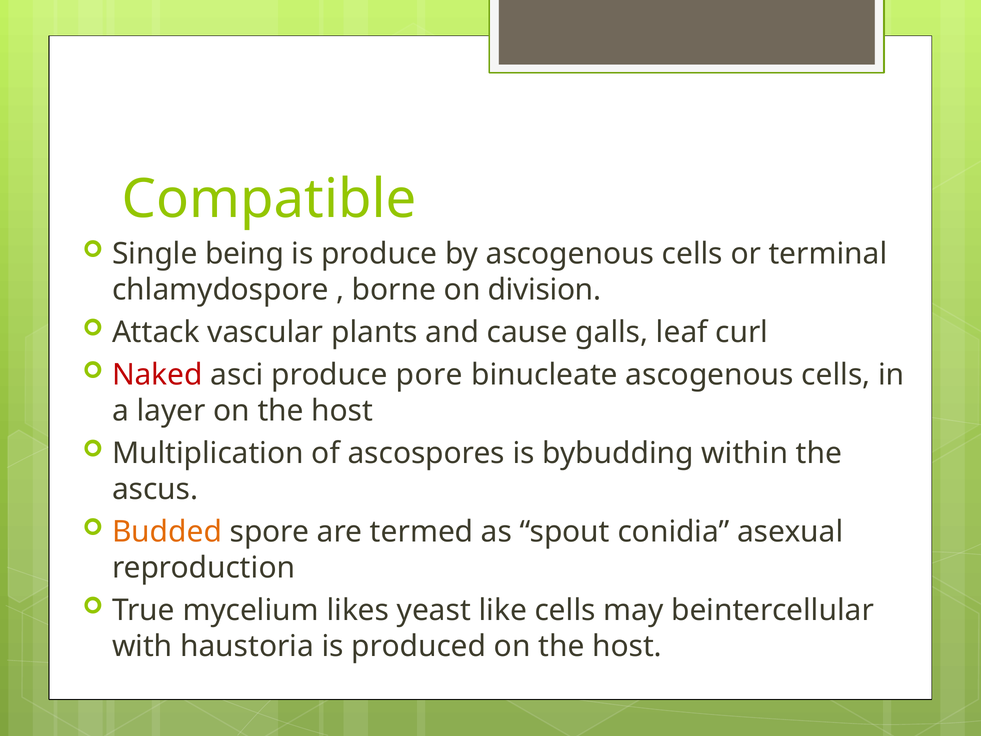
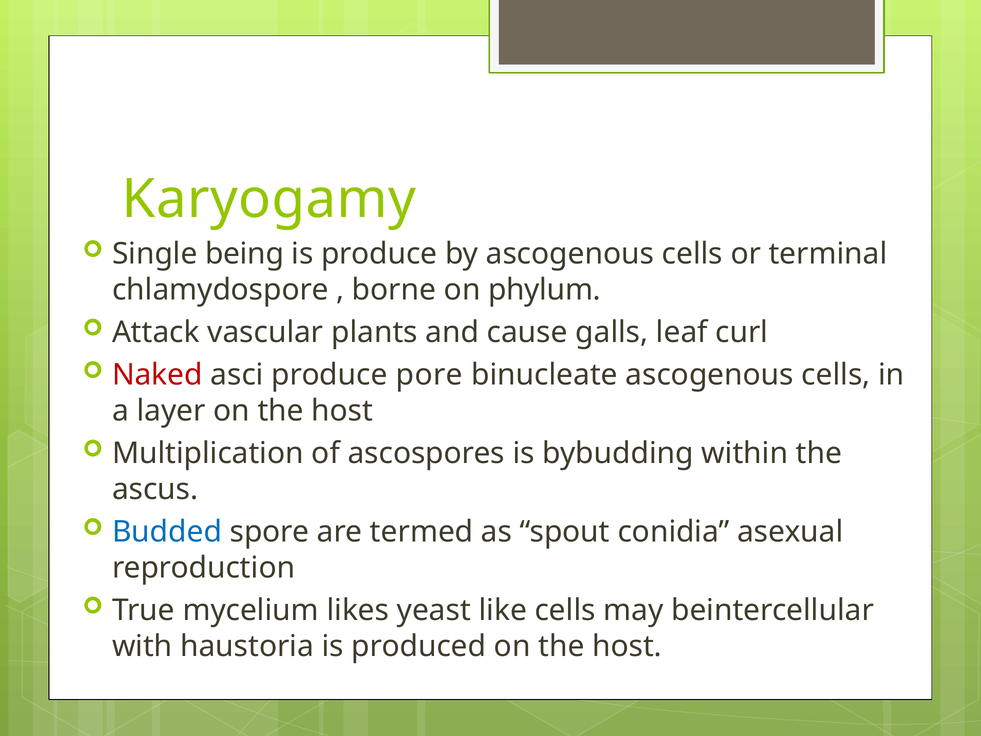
Compatible: Compatible -> Karyogamy
division: division -> phylum
Budded colour: orange -> blue
